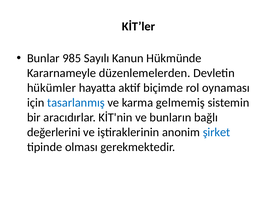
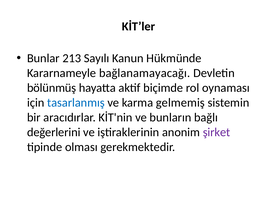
985: 985 -> 213
düzenlemelerden: düzenlemelerden -> bağlanamayacağı
hükümler: hükümler -> bölünmüş
şirket colour: blue -> purple
